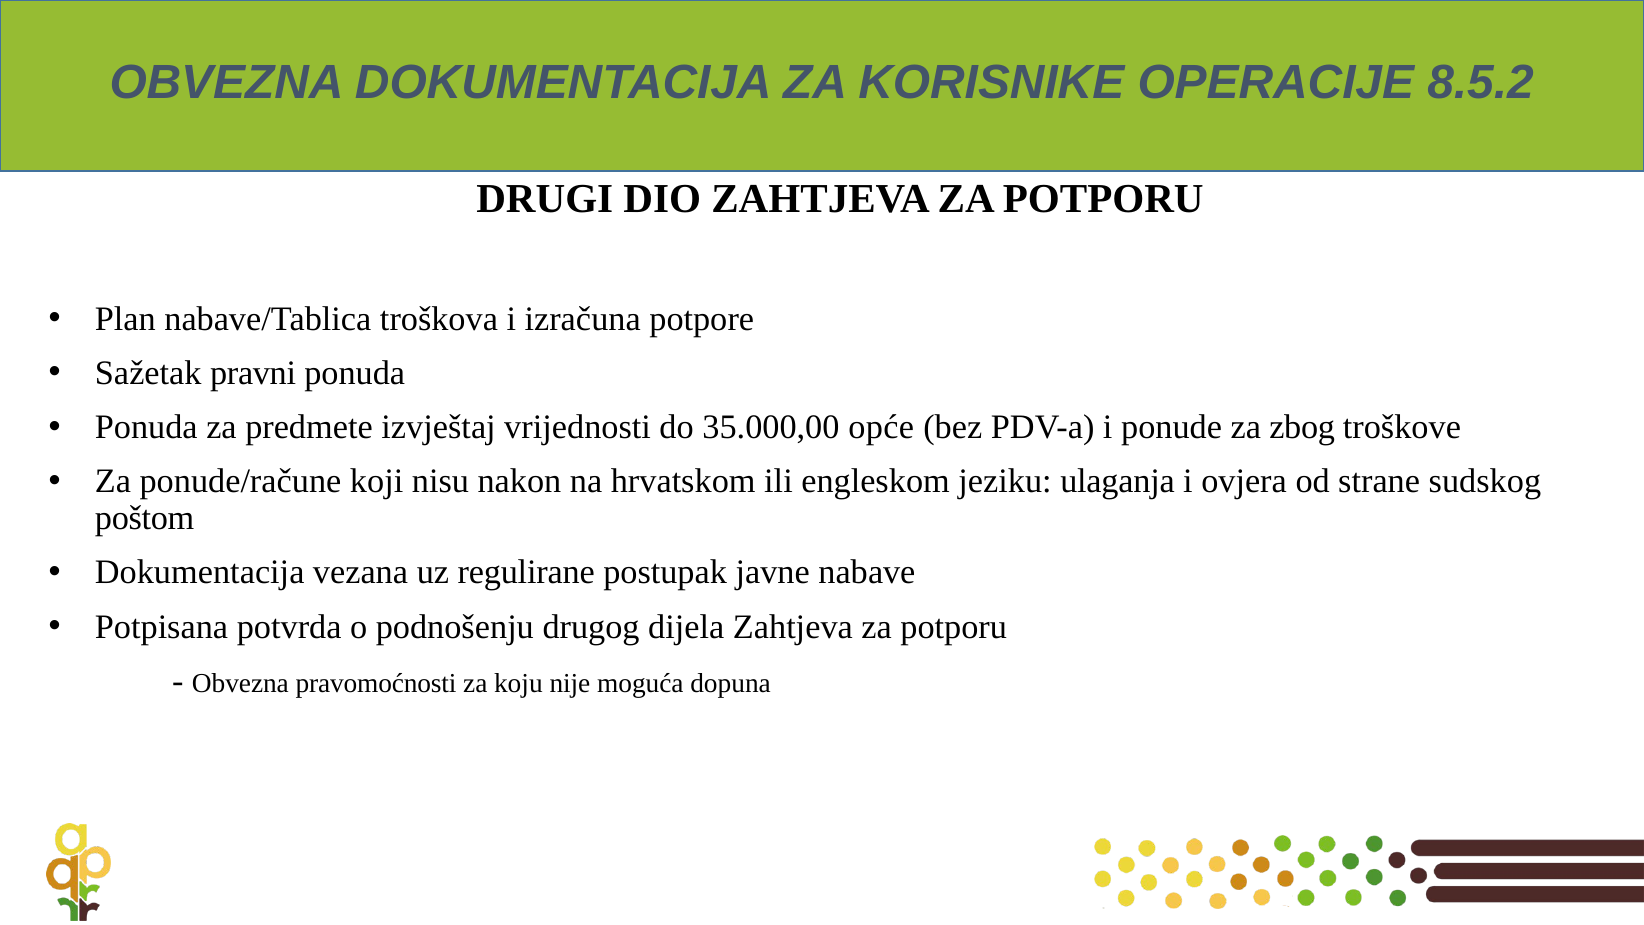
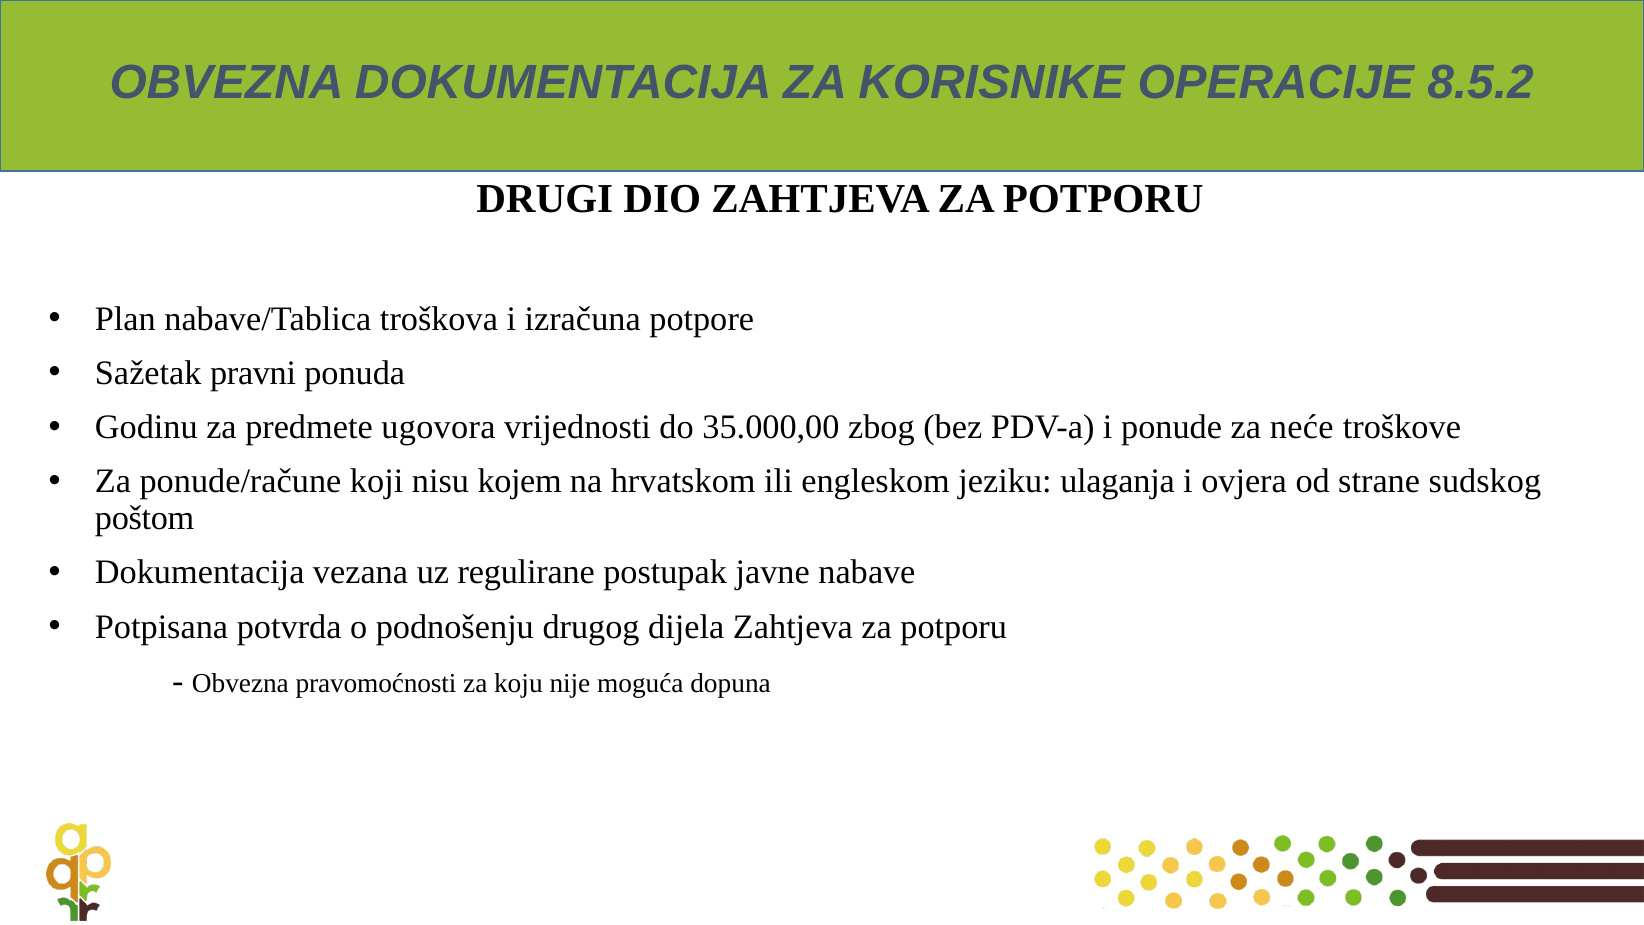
Ponuda at (146, 427): Ponuda -> Godinu
izvještaj: izvještaj -> ugovora
opće: opće -> zbog
zbog: zbog -> neće
nakon: nakon -> kojem
